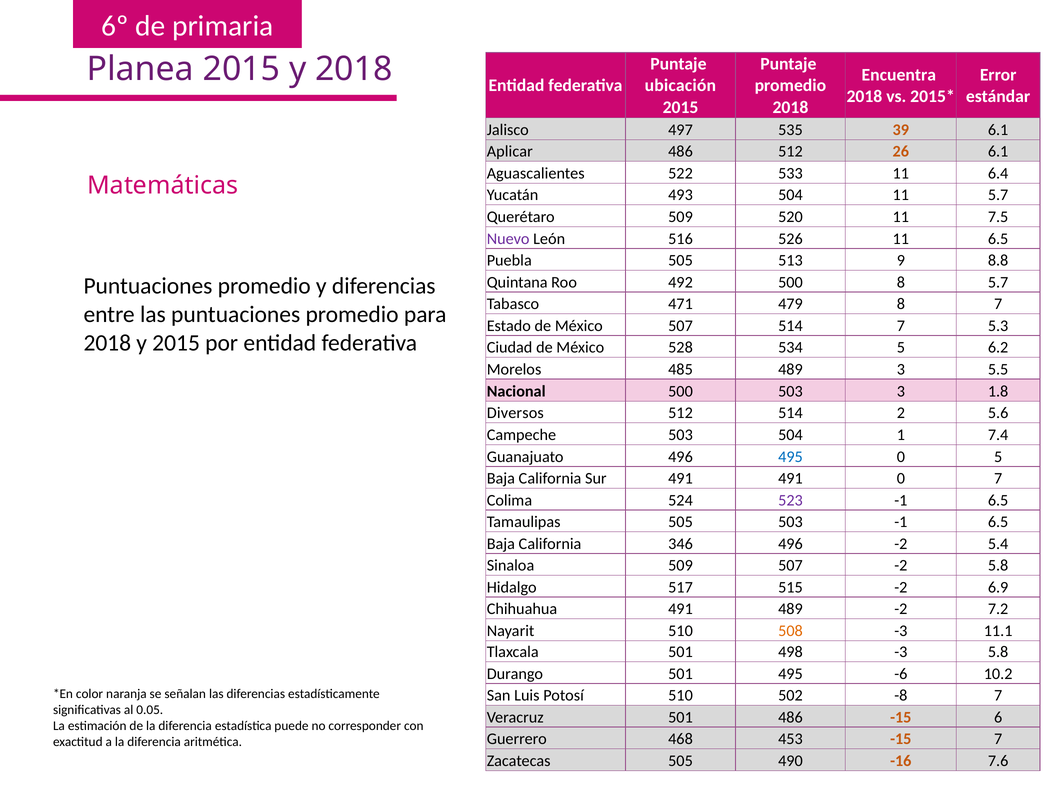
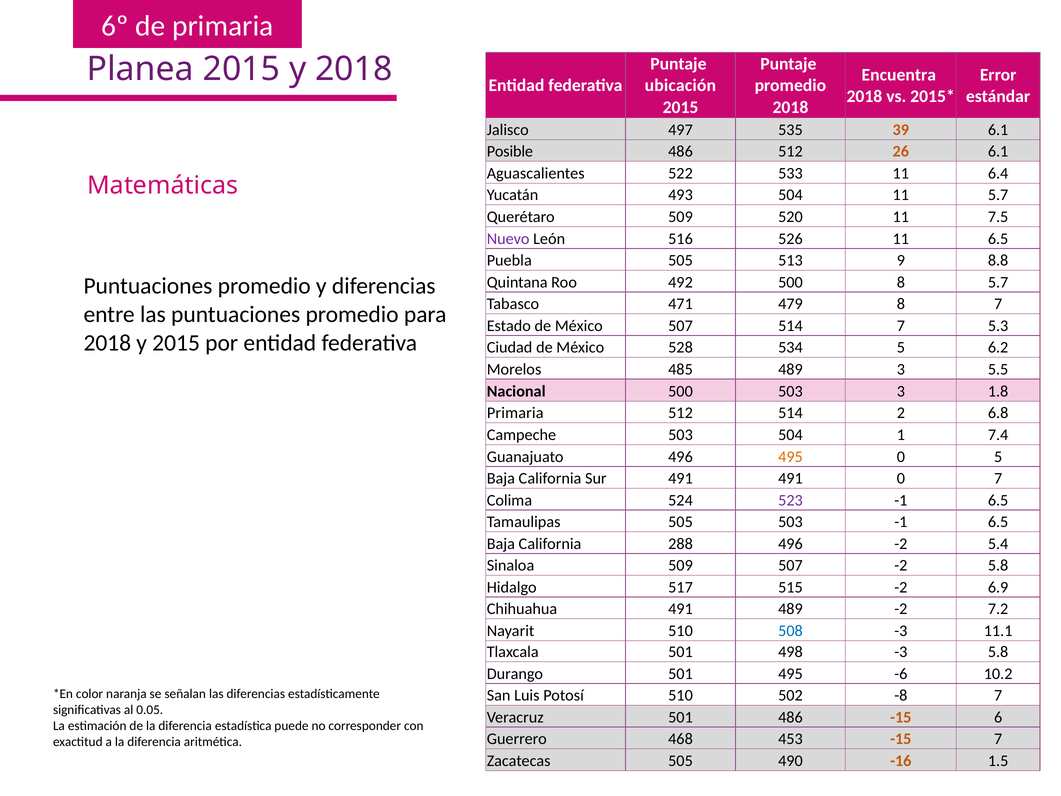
Aplicar: Aplicar -> Posible
Diversos at (515, 413): Diversos -> Primaria
5.6: 5.6 -> 6.8
495 at (790, 457) colour: blue -> orange
346: 346 -> 288
508 colour: orange -> blue
7.6: 7.6 -> 1.5
